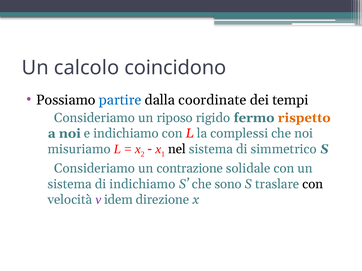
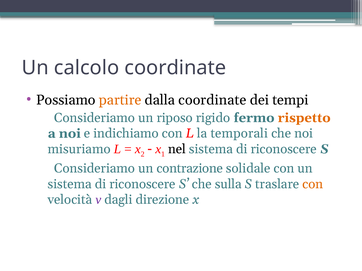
calcolo coincidono: coincidono -> coordinate
partire colour: blue -> orange
complessi: complessi -> temporali
simmetrico at (284, 149): simmetrico -> riconoscere
indichiamo at (142, 184): indichiamo -> riconoscere
sono: sono -> sulla
con at (313, 184) colour: black -> orange
idem: idem -> dagli
